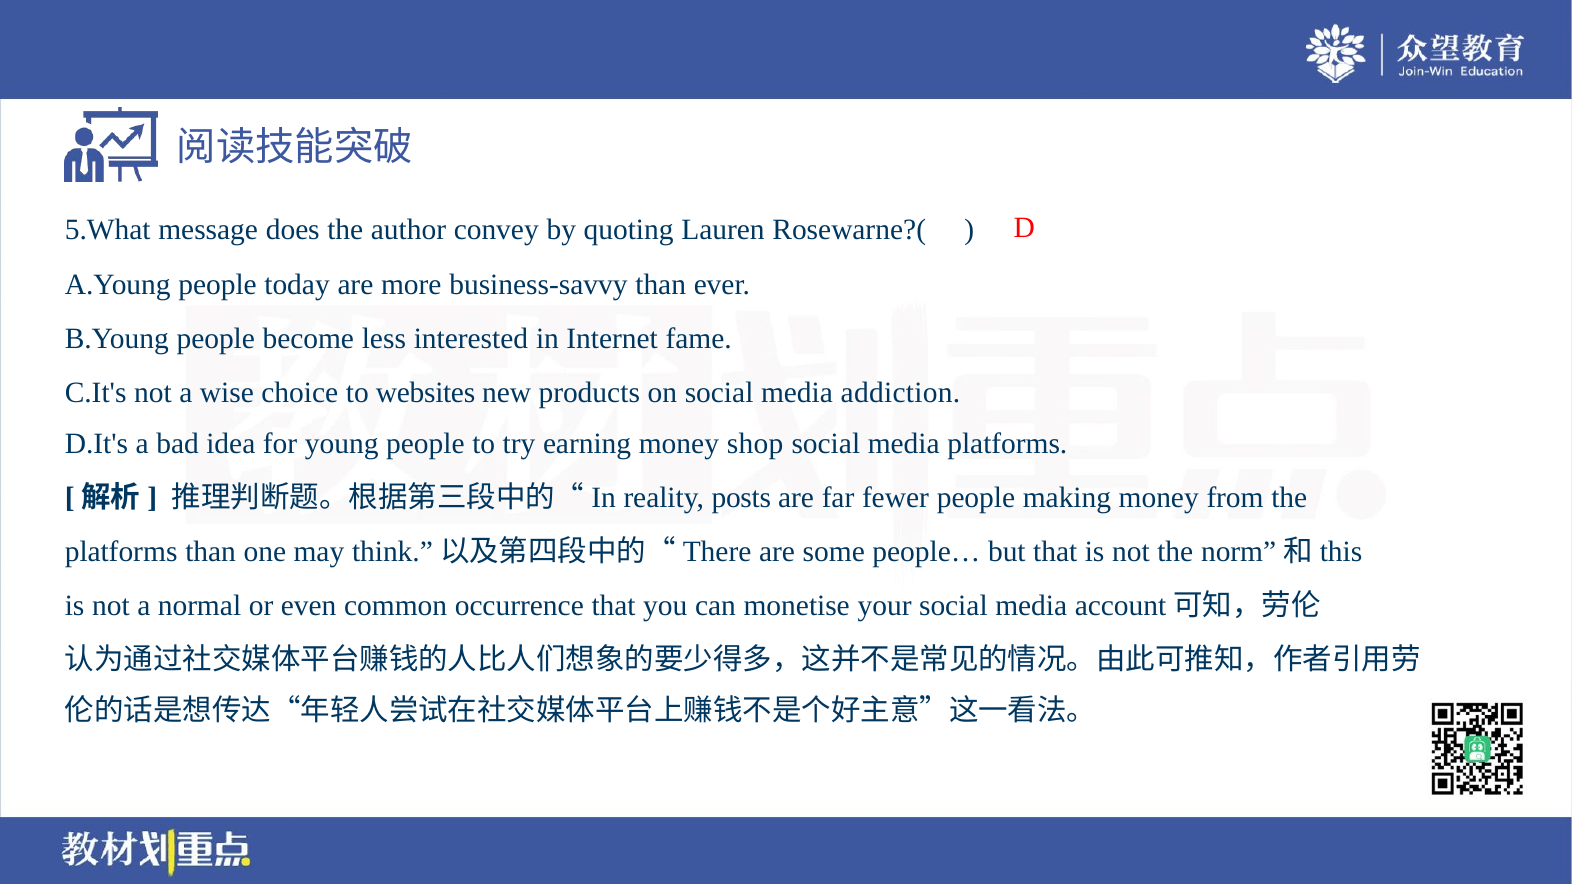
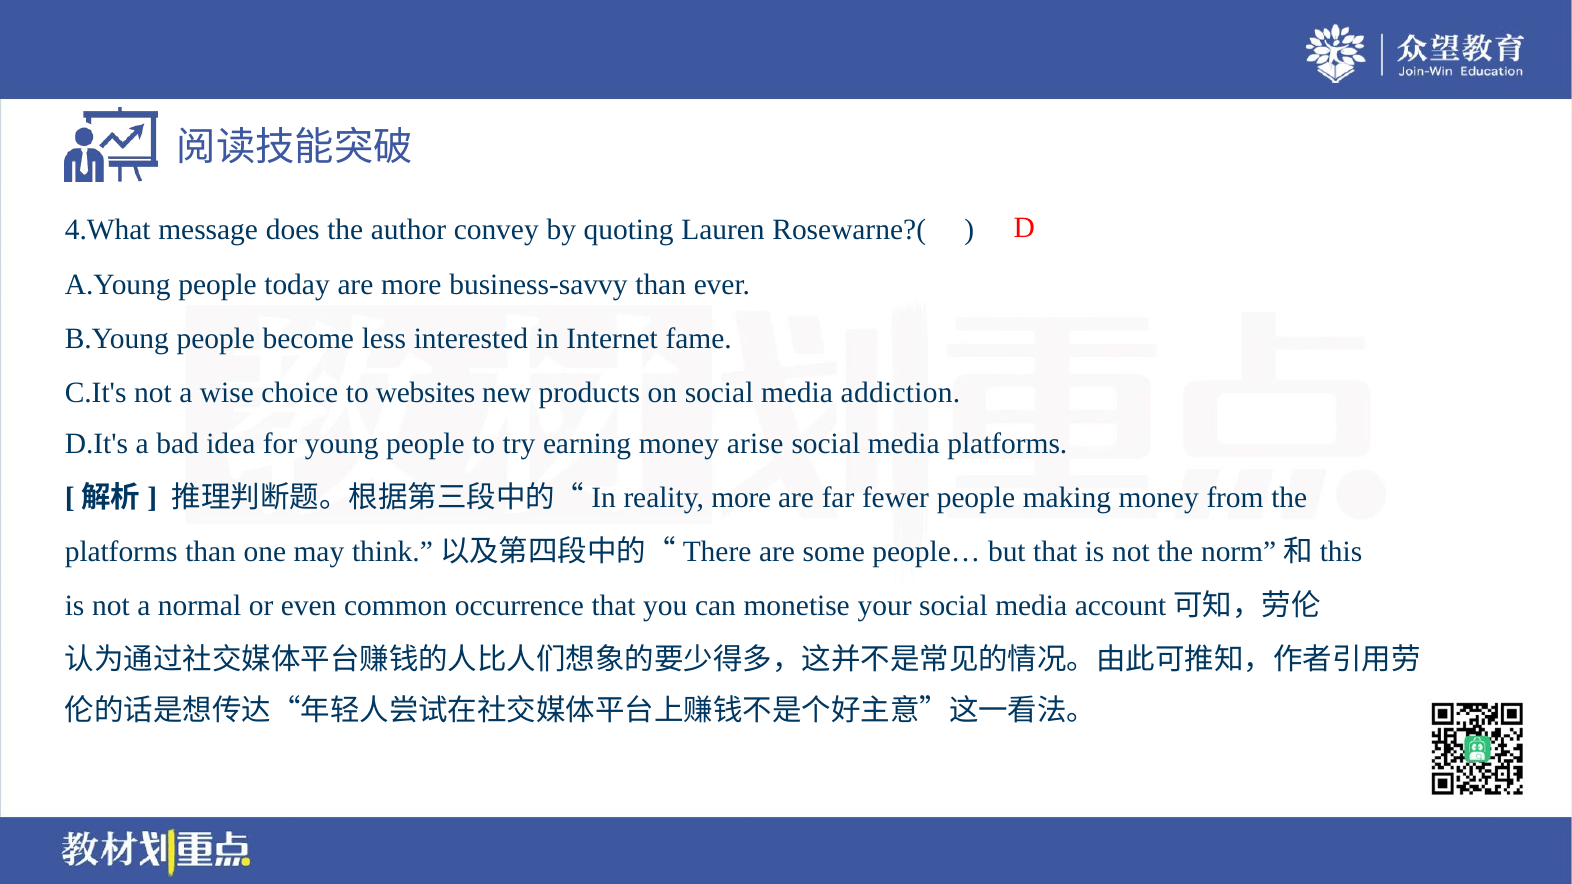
5.What: 5.What -> 4.What
shop: shop -> arise
reality posts: posts -> more
